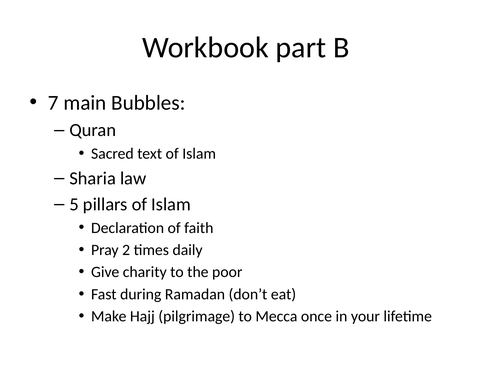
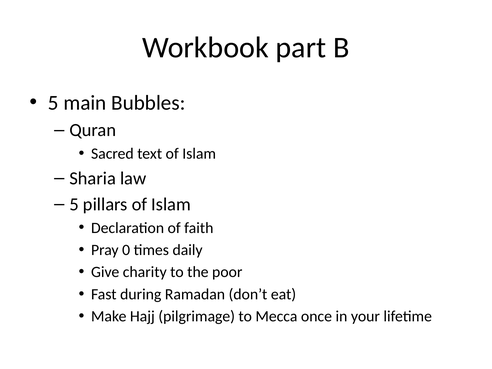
7 at (53, 103): 7 -> 5
2: 2 -> 0
